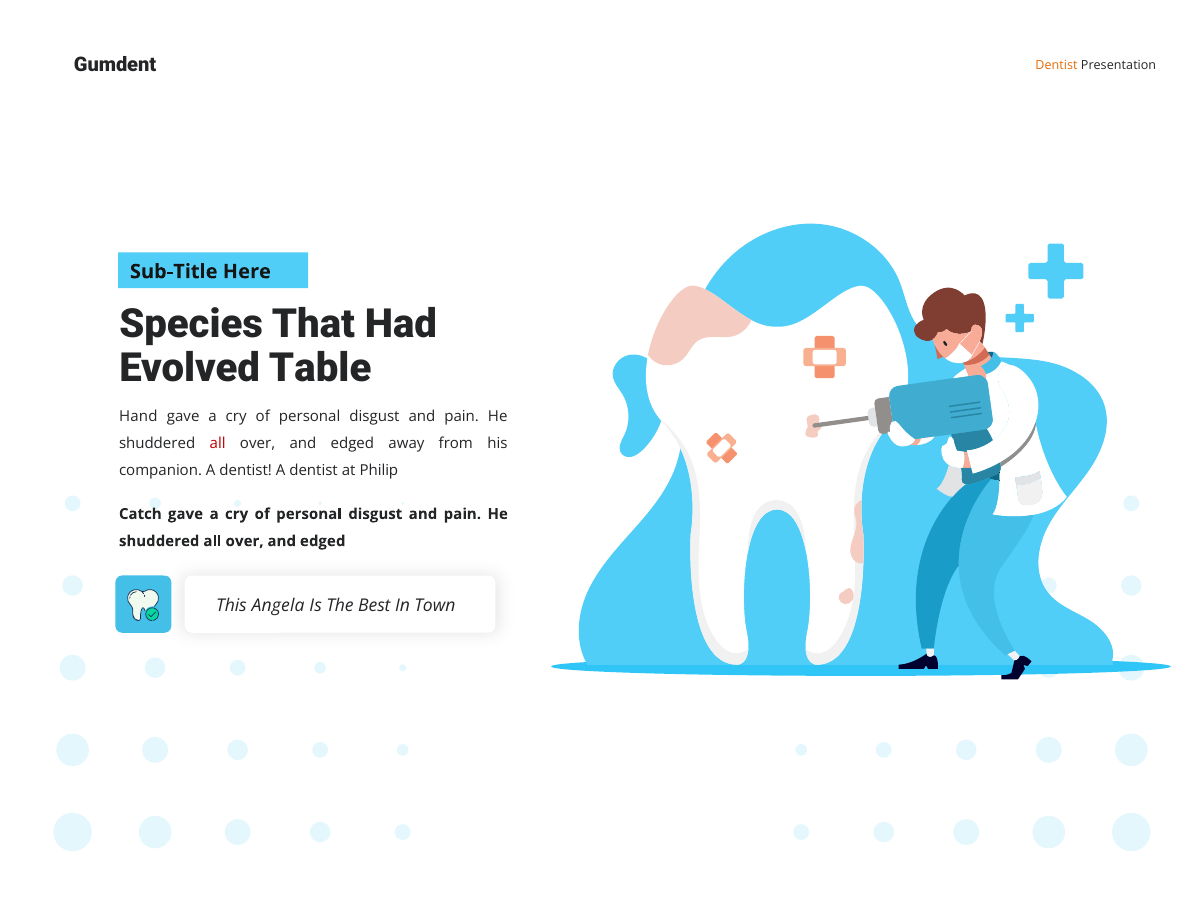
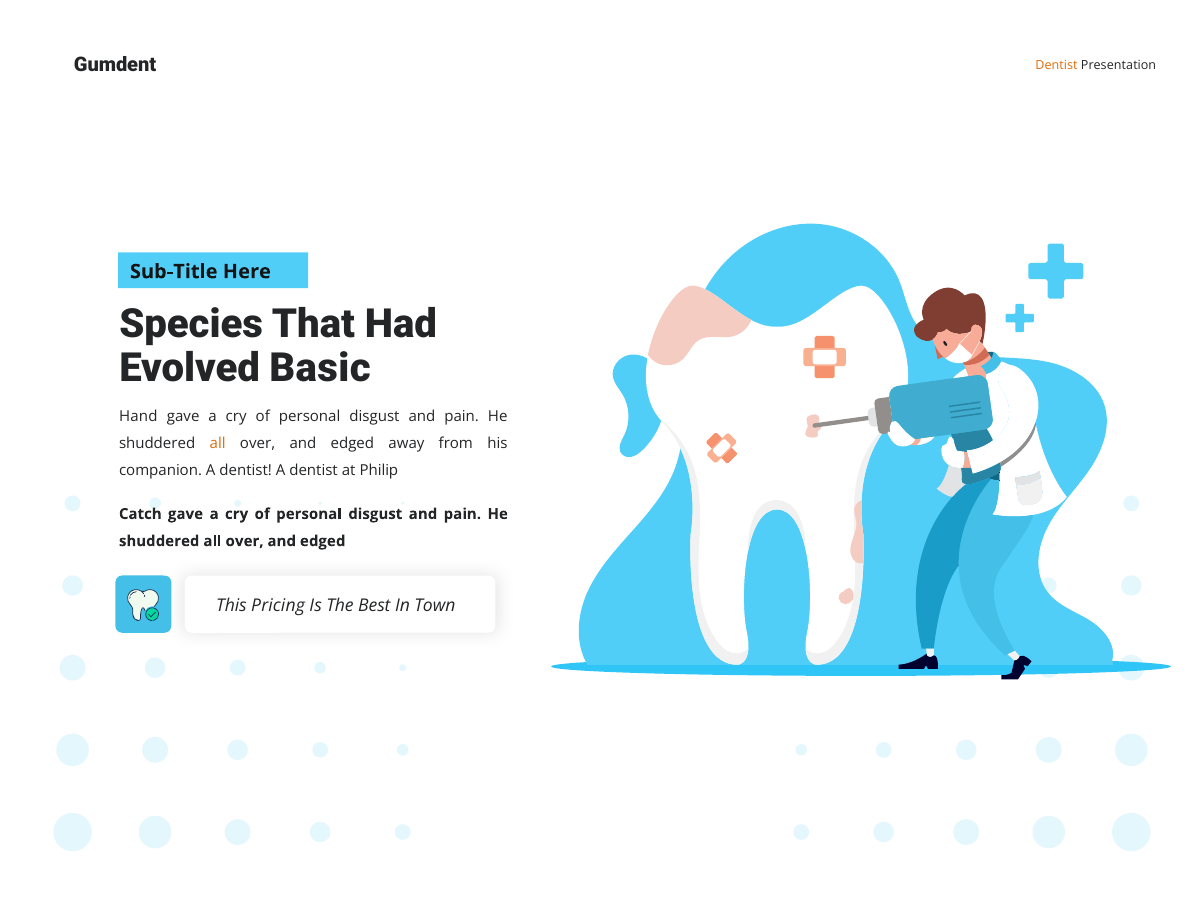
Table: Table -> Basic
all at (218, 444) colour: red -> orange
Angela: Angela -> Pricing
